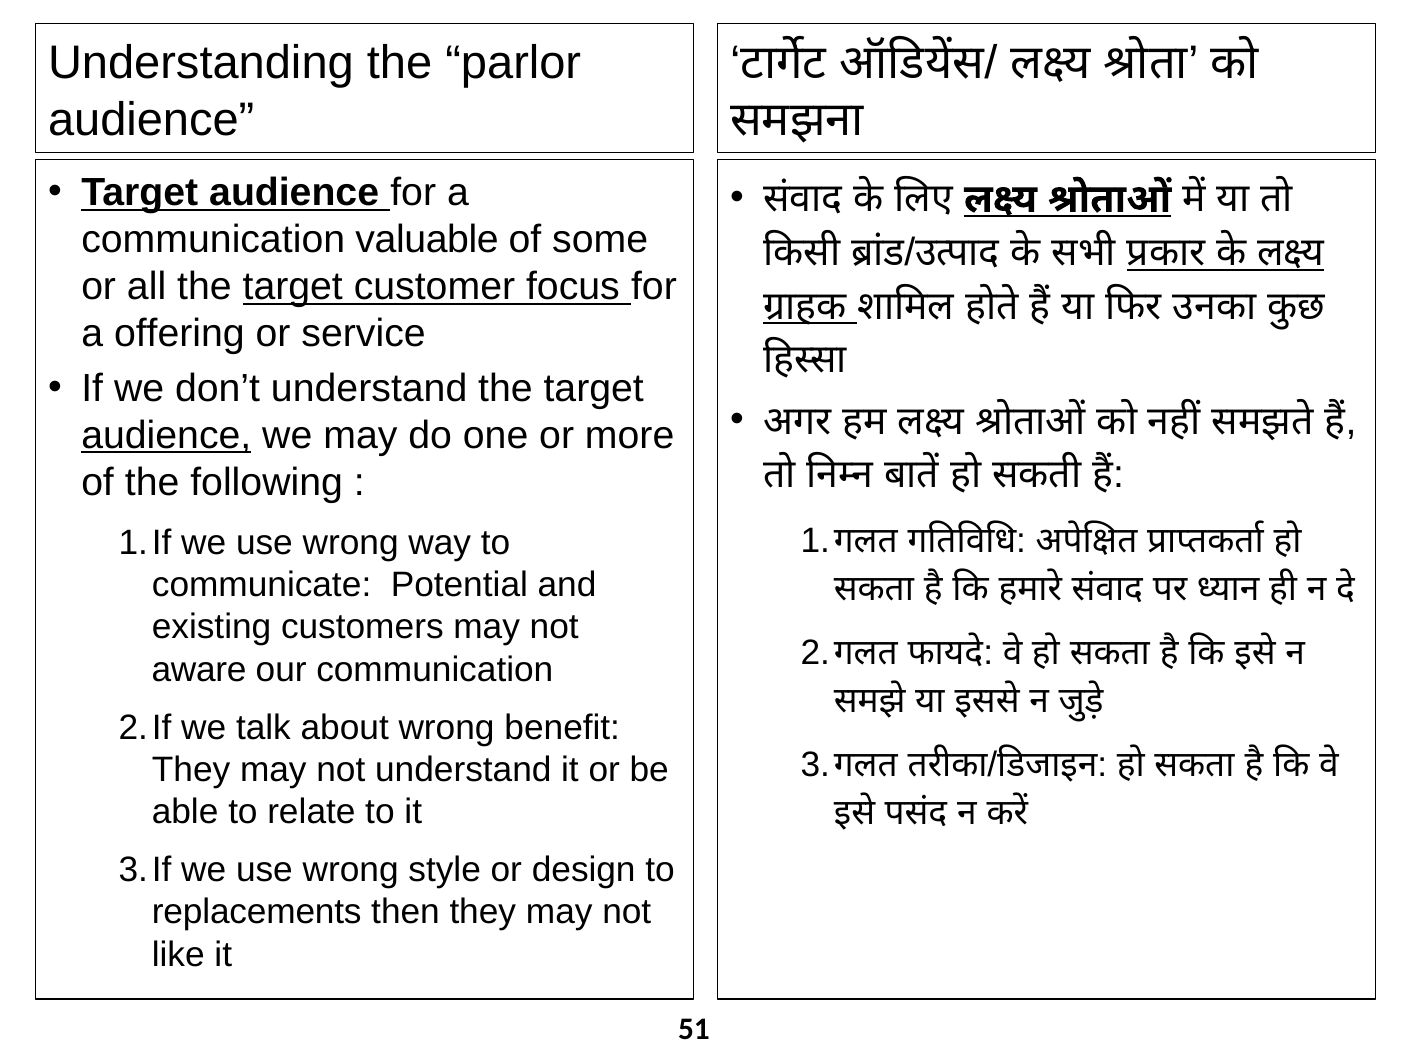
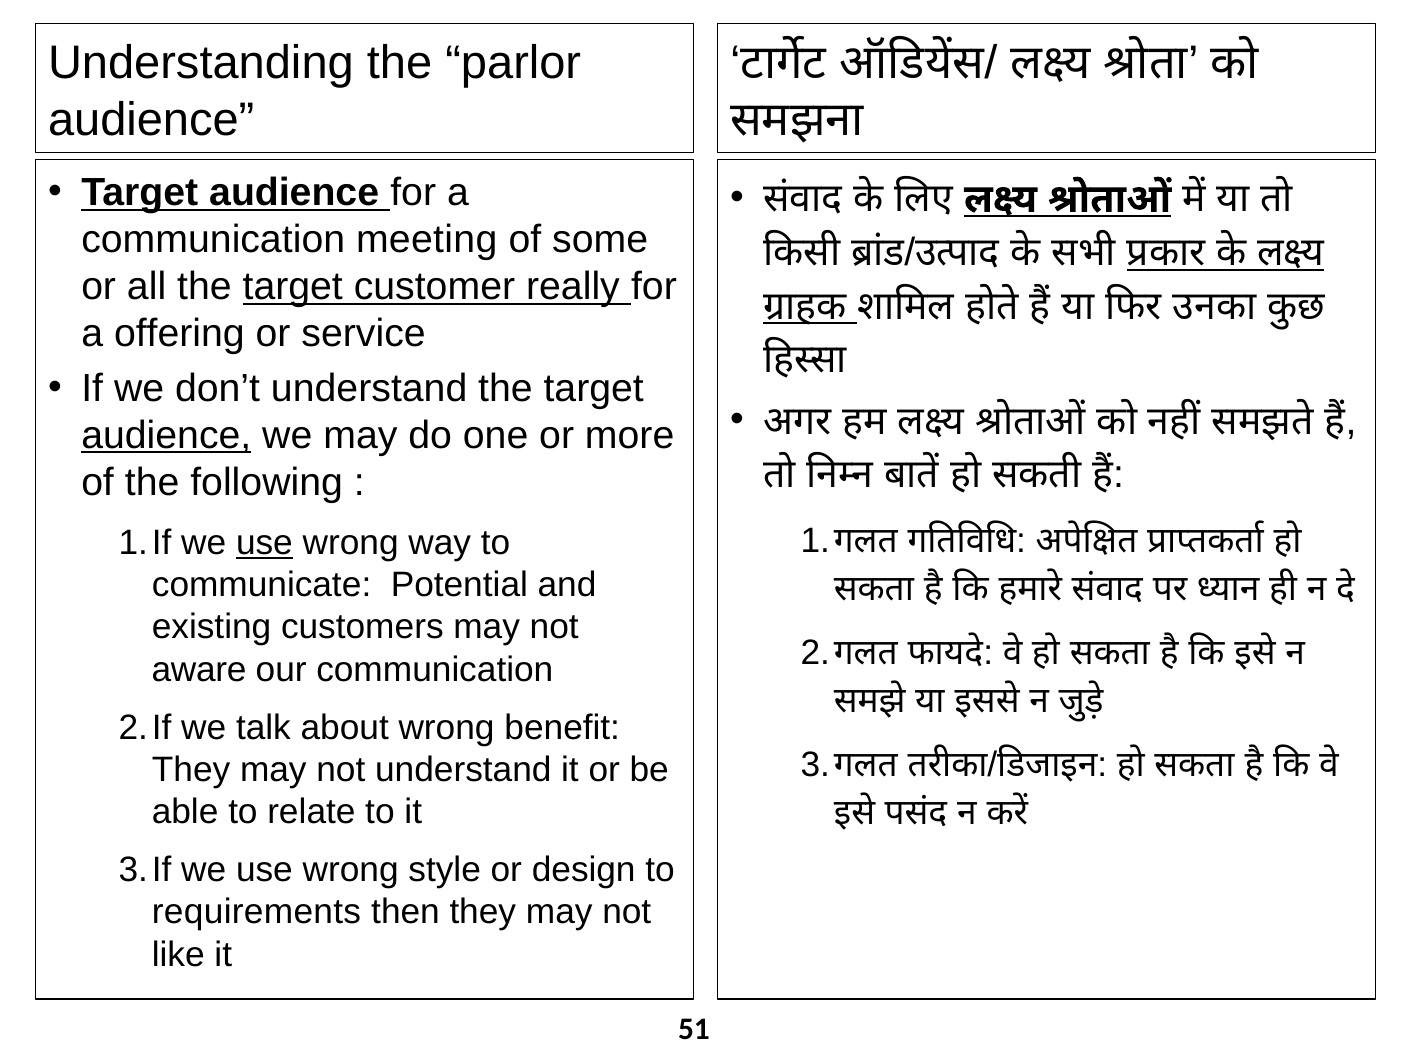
valuable: valuable -> meeting
focus: focus -> really
use at (264, 543) underline: none -> present
replacements: replacements -> requirements
